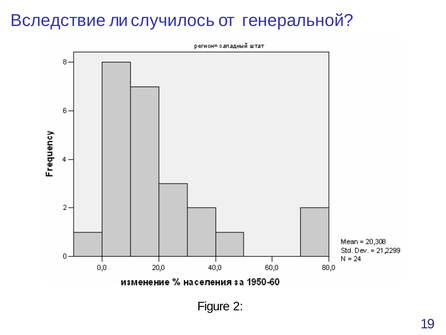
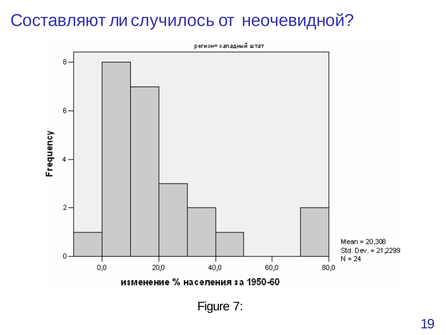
Вследствие: Вследствие -> Составляют
генеральной: генеральной -> неочевидной
2: 2 -> 7
